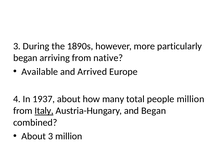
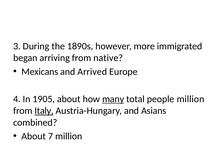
particularly: particularly -> immigrated
Available: Available -> Mexicans
1937: 1937 -> 1905
many underline: none -> present
and Began: Began -> Asians
About 3: 3 -> 7
